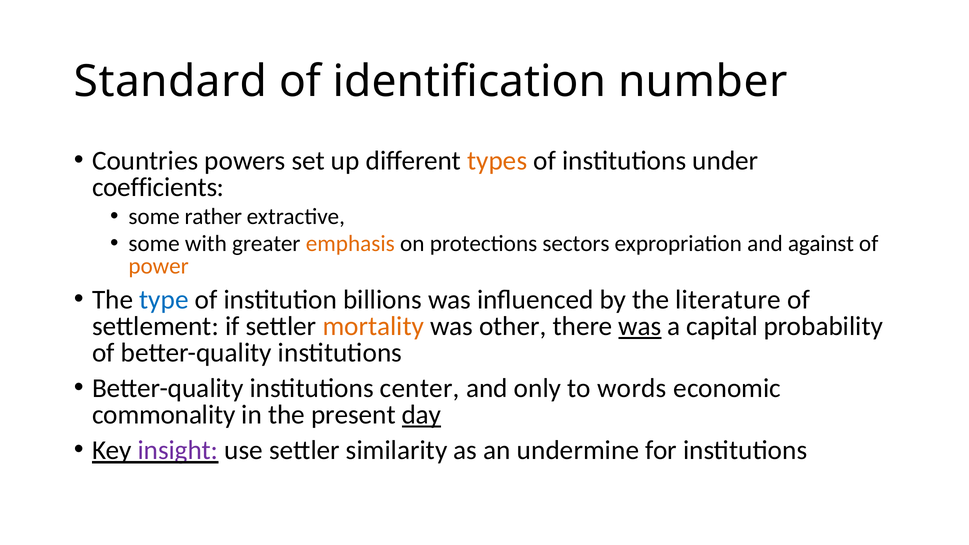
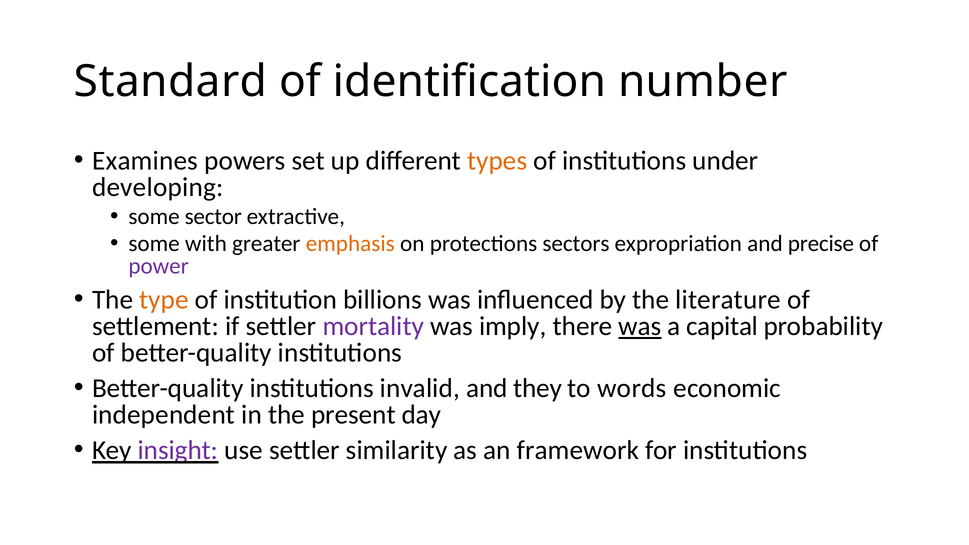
Countries: Countries -> Examines
coefficients: coefficients -> developing
rather: rather -> sector
against: against -> precise
power colour: orange -> purple
type colour: blue -> orange
mortality colour: orange -> purple
other: other -> imply
center: center -> invalid
only: only -> they
commonality: commonality -> independent
day underline: present -> none
undermine: undermine -> framework
